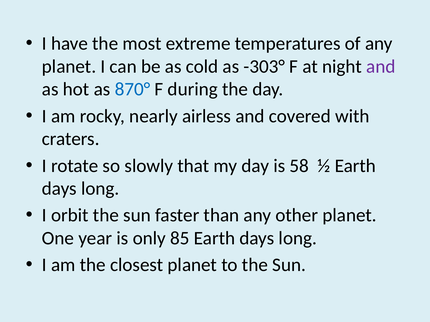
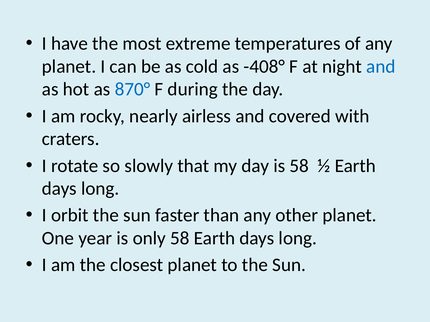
-303°: -303° -> -408°
and at (381, 67) colour: purple -> blue
only 85: 85 -> 58
